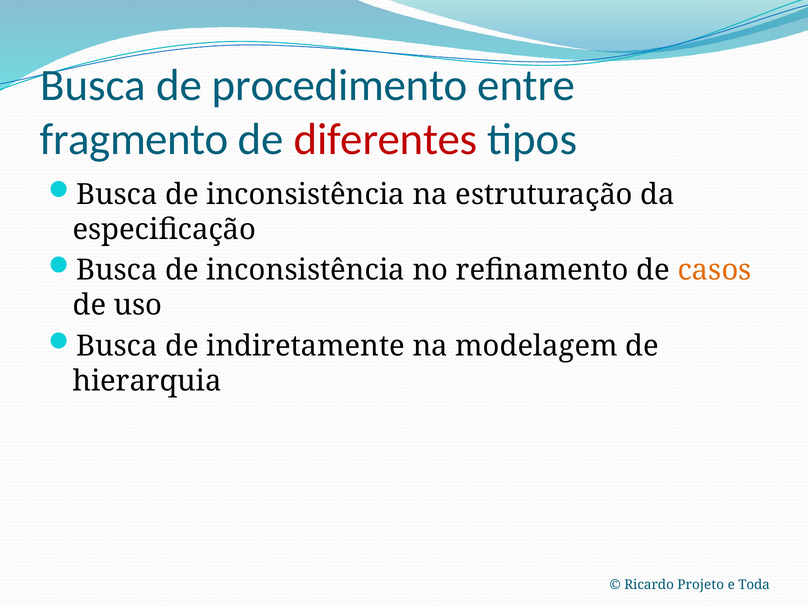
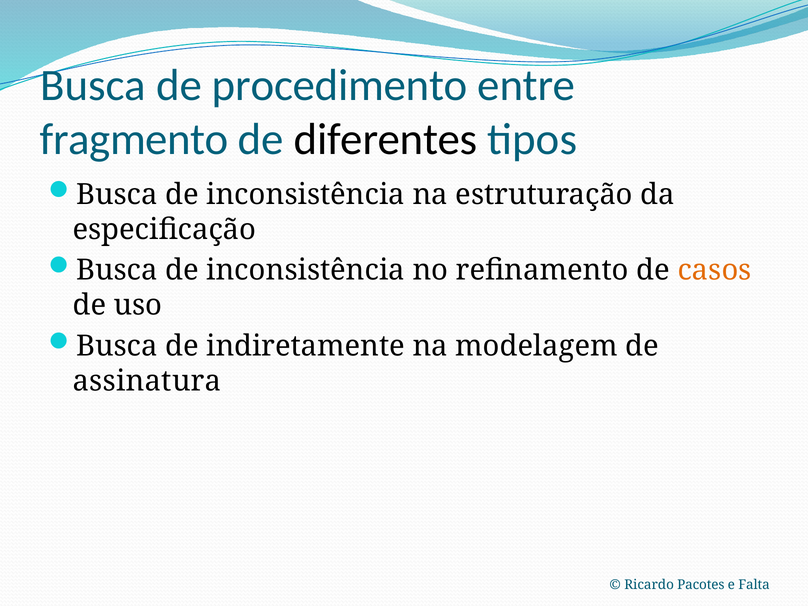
diferentes colour: red -> black
hierarquia: hierarquia -> assinatura
Projeto: Projeto -> Pacotes
Toda: Toda -> Falta
